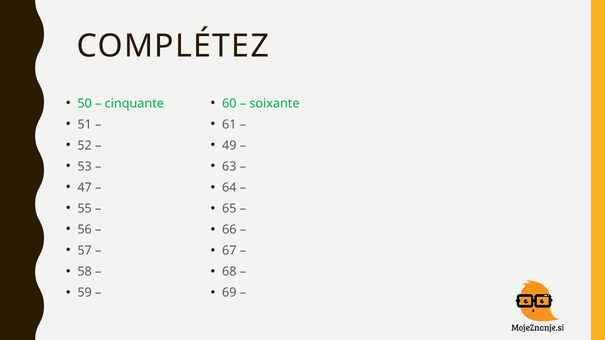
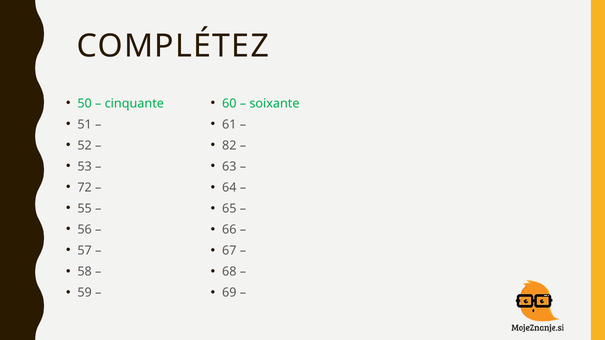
49: 49 -> 82
47: 47 -> 72
